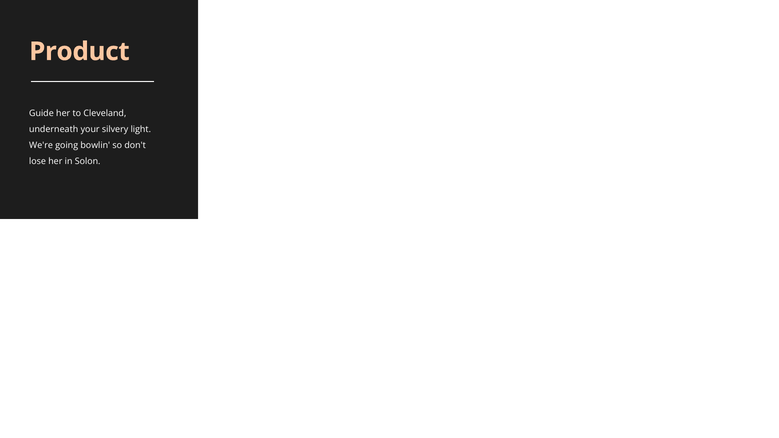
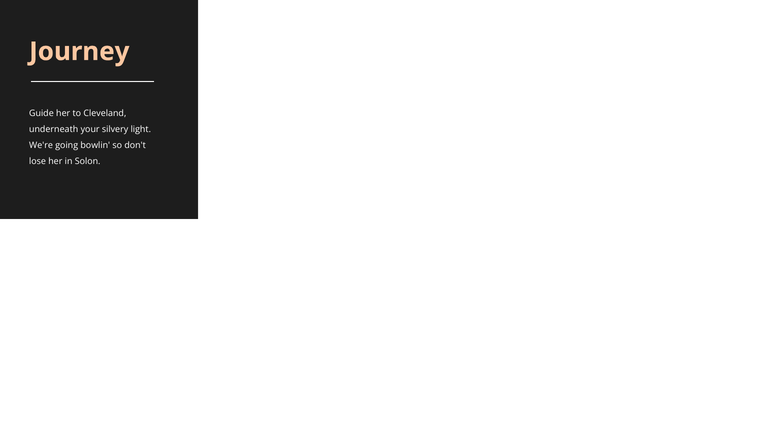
Product: Product -> Journey
